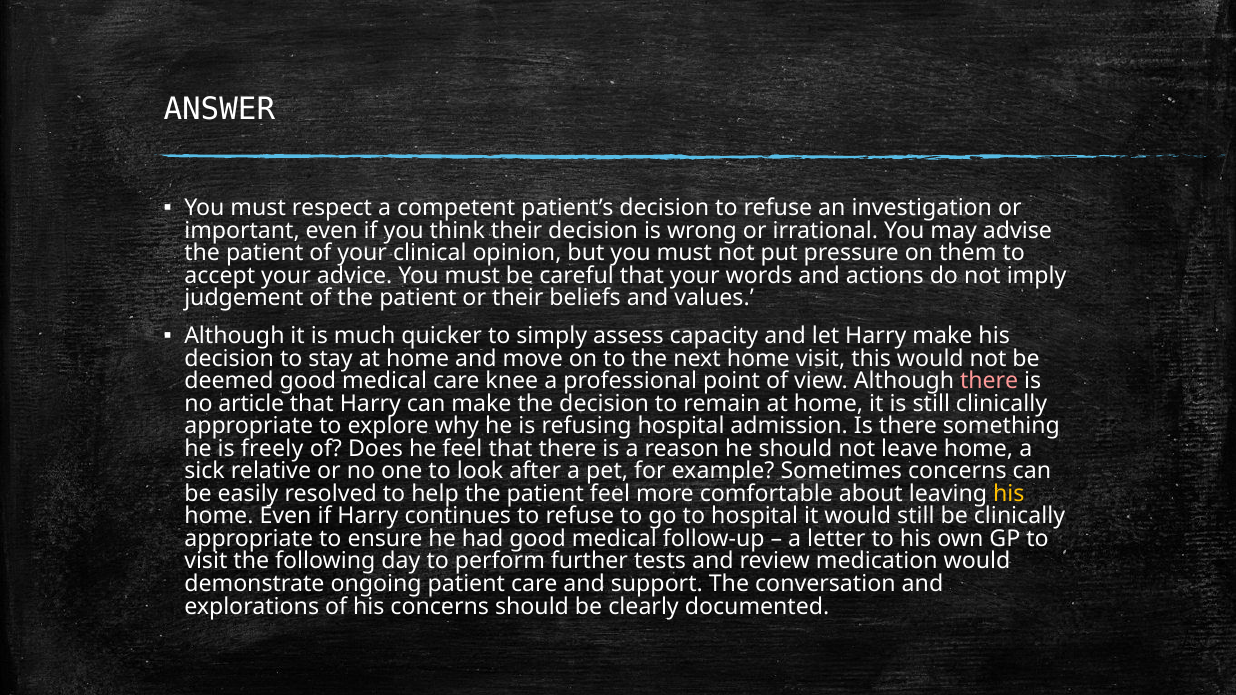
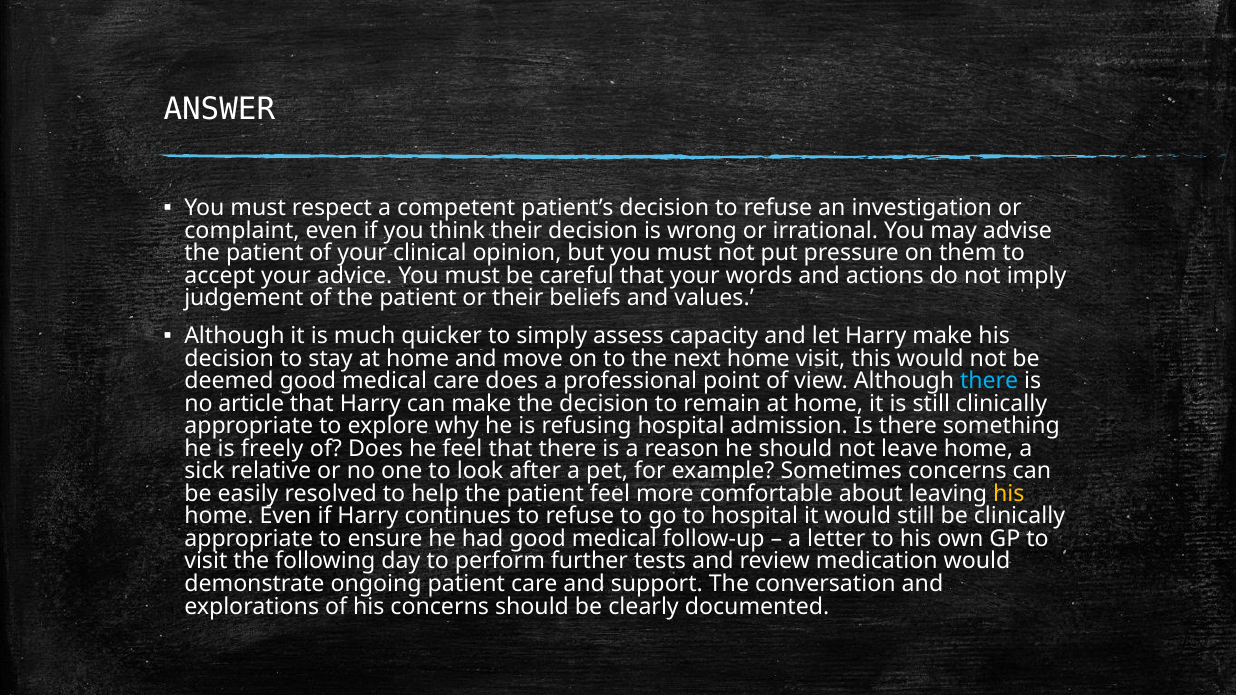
important: important -> complaint
care knee: knee -> does
there at (989, 381) colour: pink -> light blue
